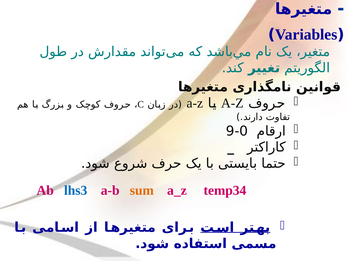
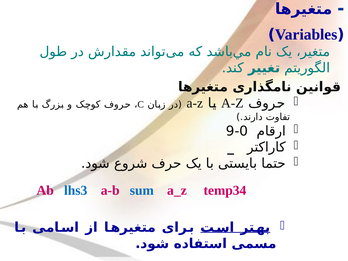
sum colour: orange -> blue
